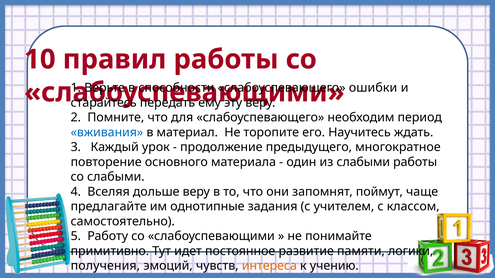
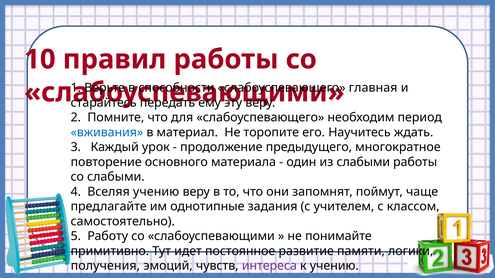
ошибки: ошибки -> главная
Вселяя дольше: дольше -> учению
интереса colour: orange -> purple
